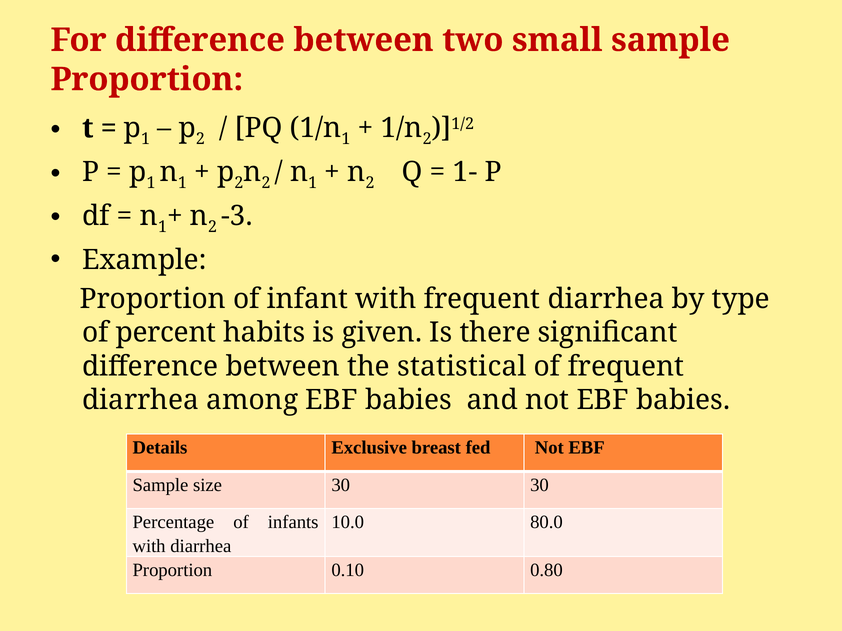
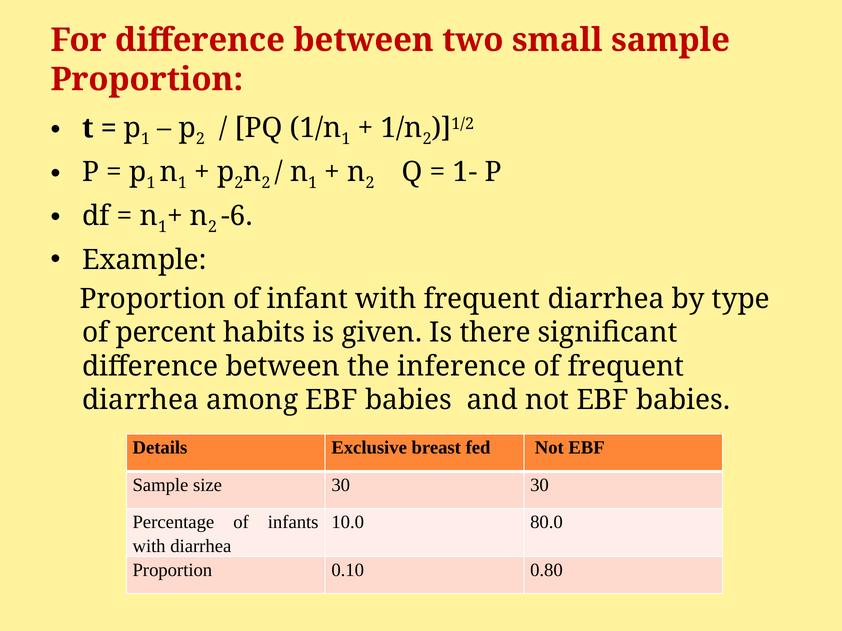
-3: -3 -> -6
statistical: statistical -> inference
